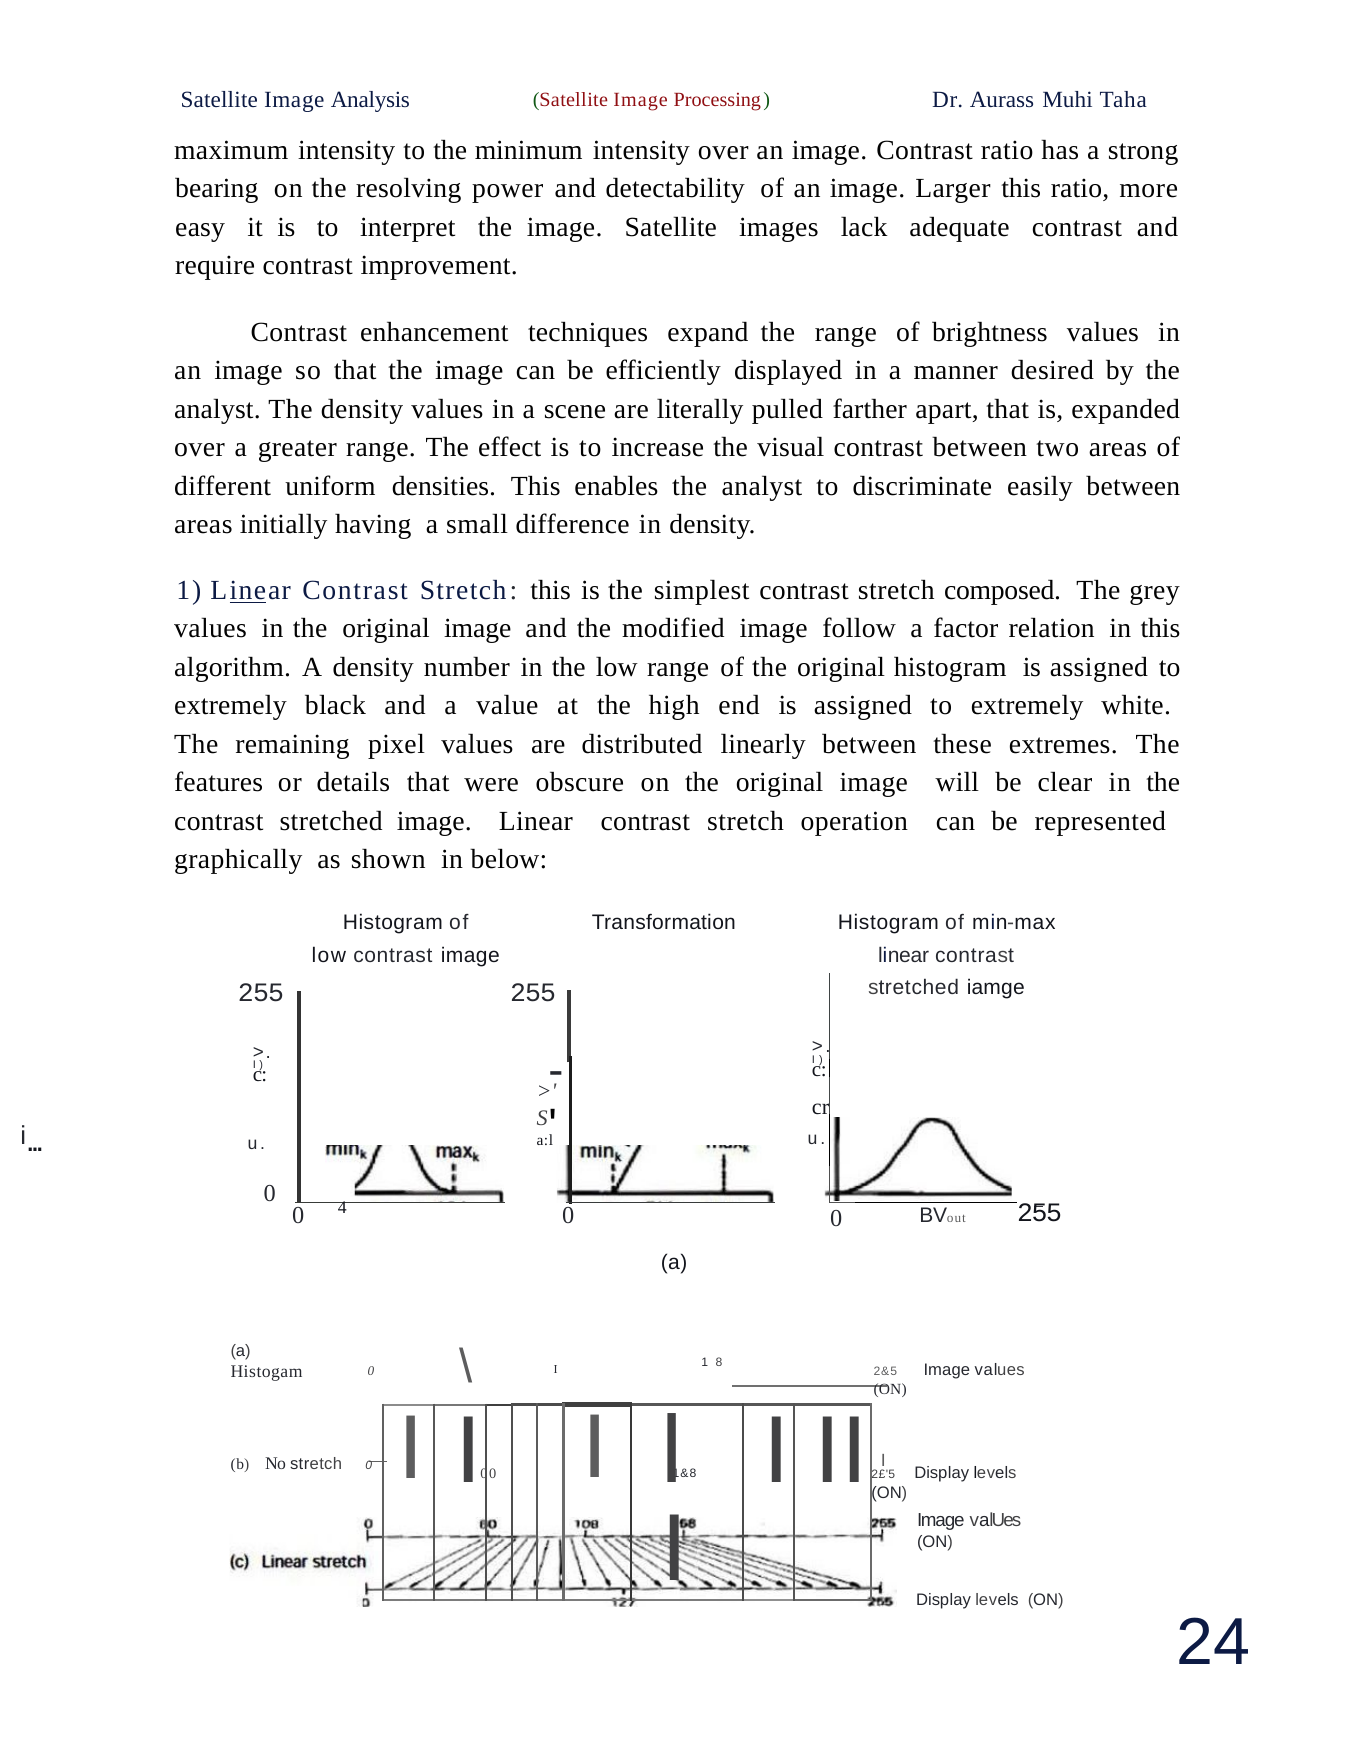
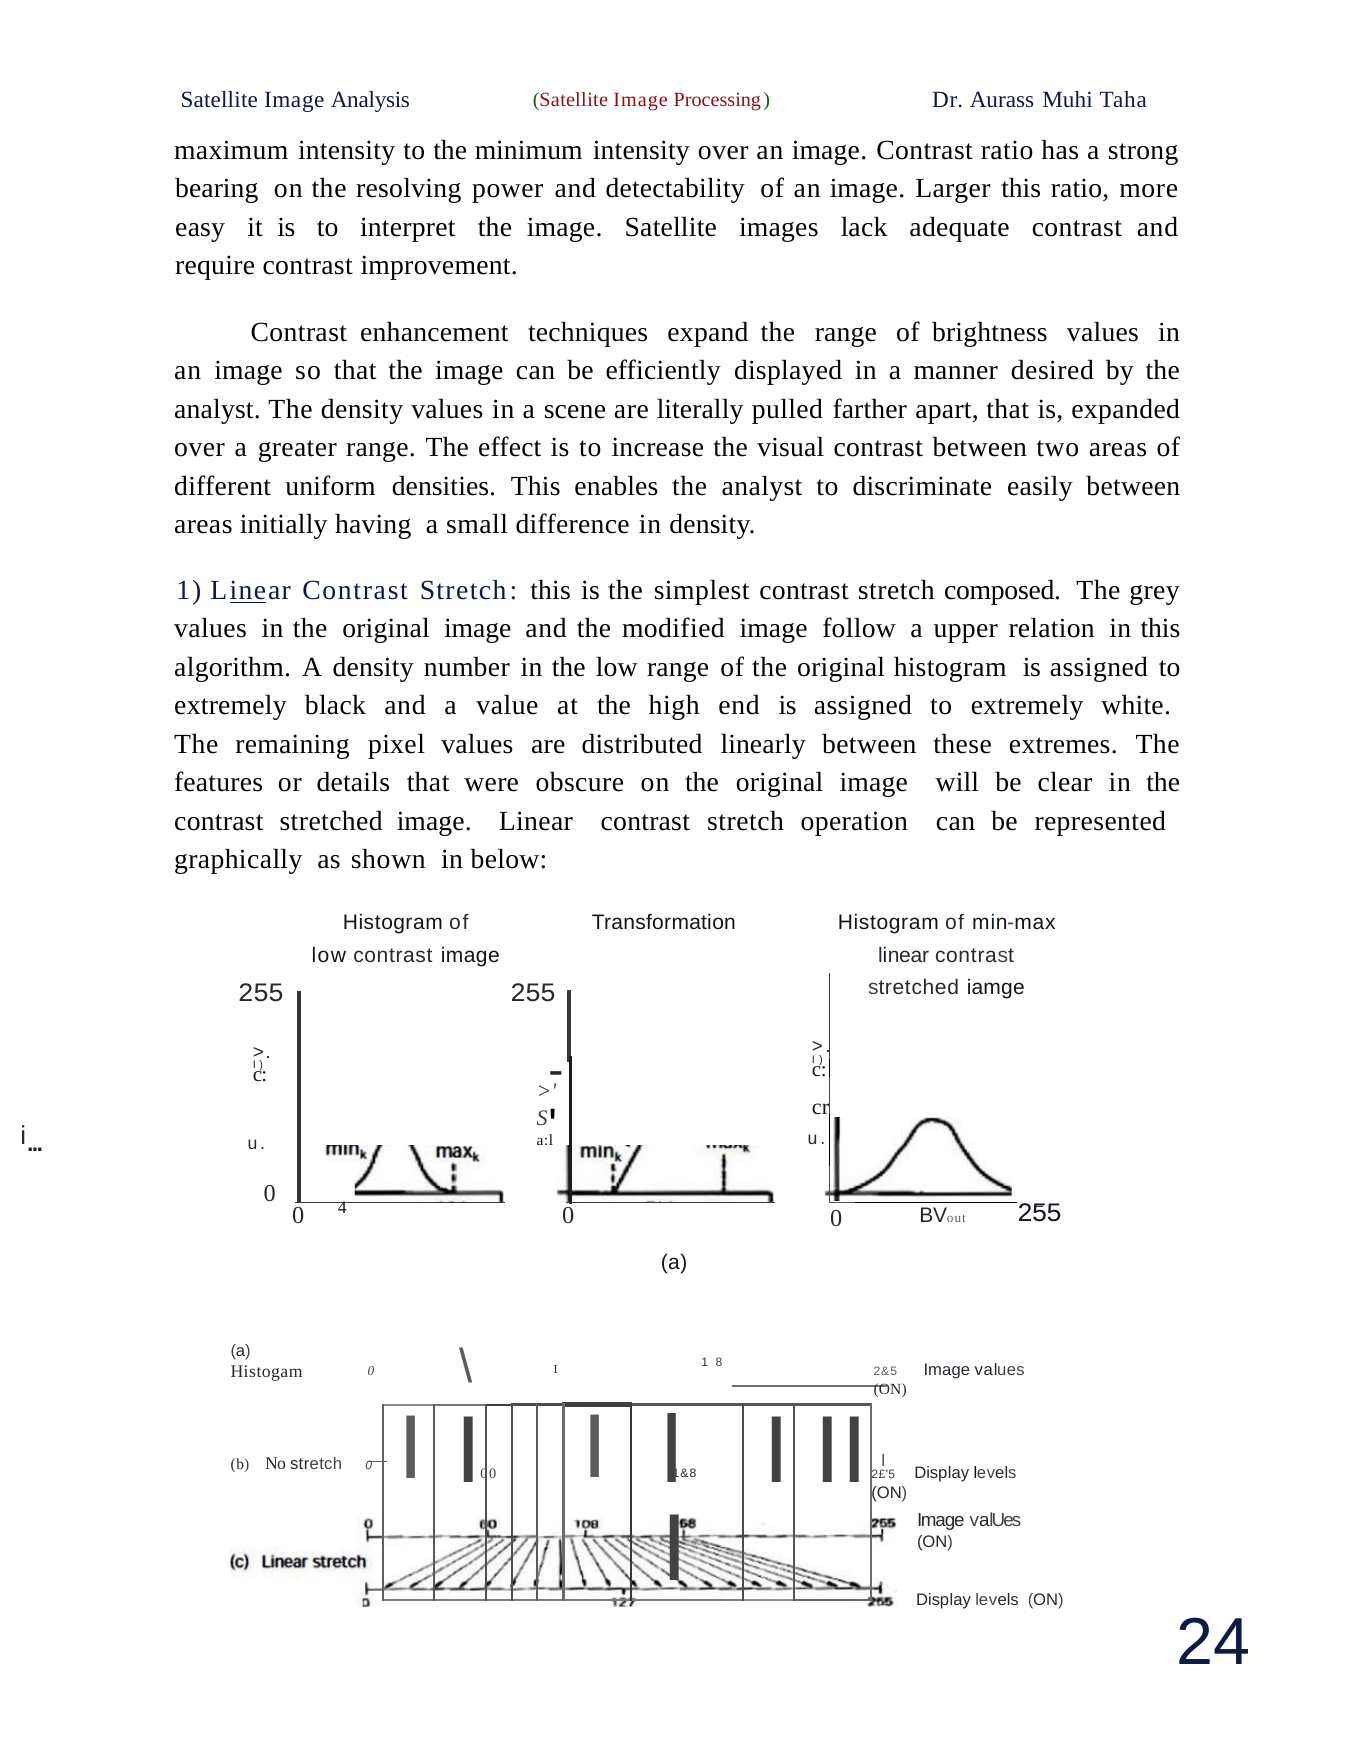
factor: factor -> upper
